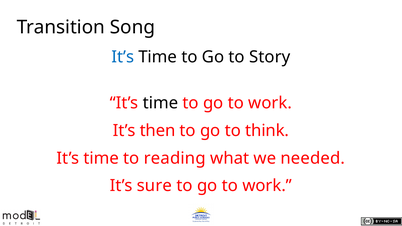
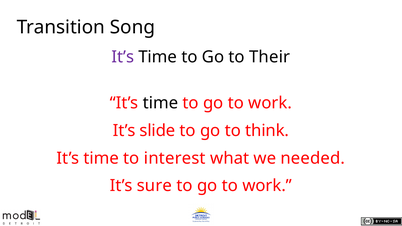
It’s at (123, 57) colour: blue -> purple
Story: Story -> Their
then: then -> slide
reading: reading -> interest
